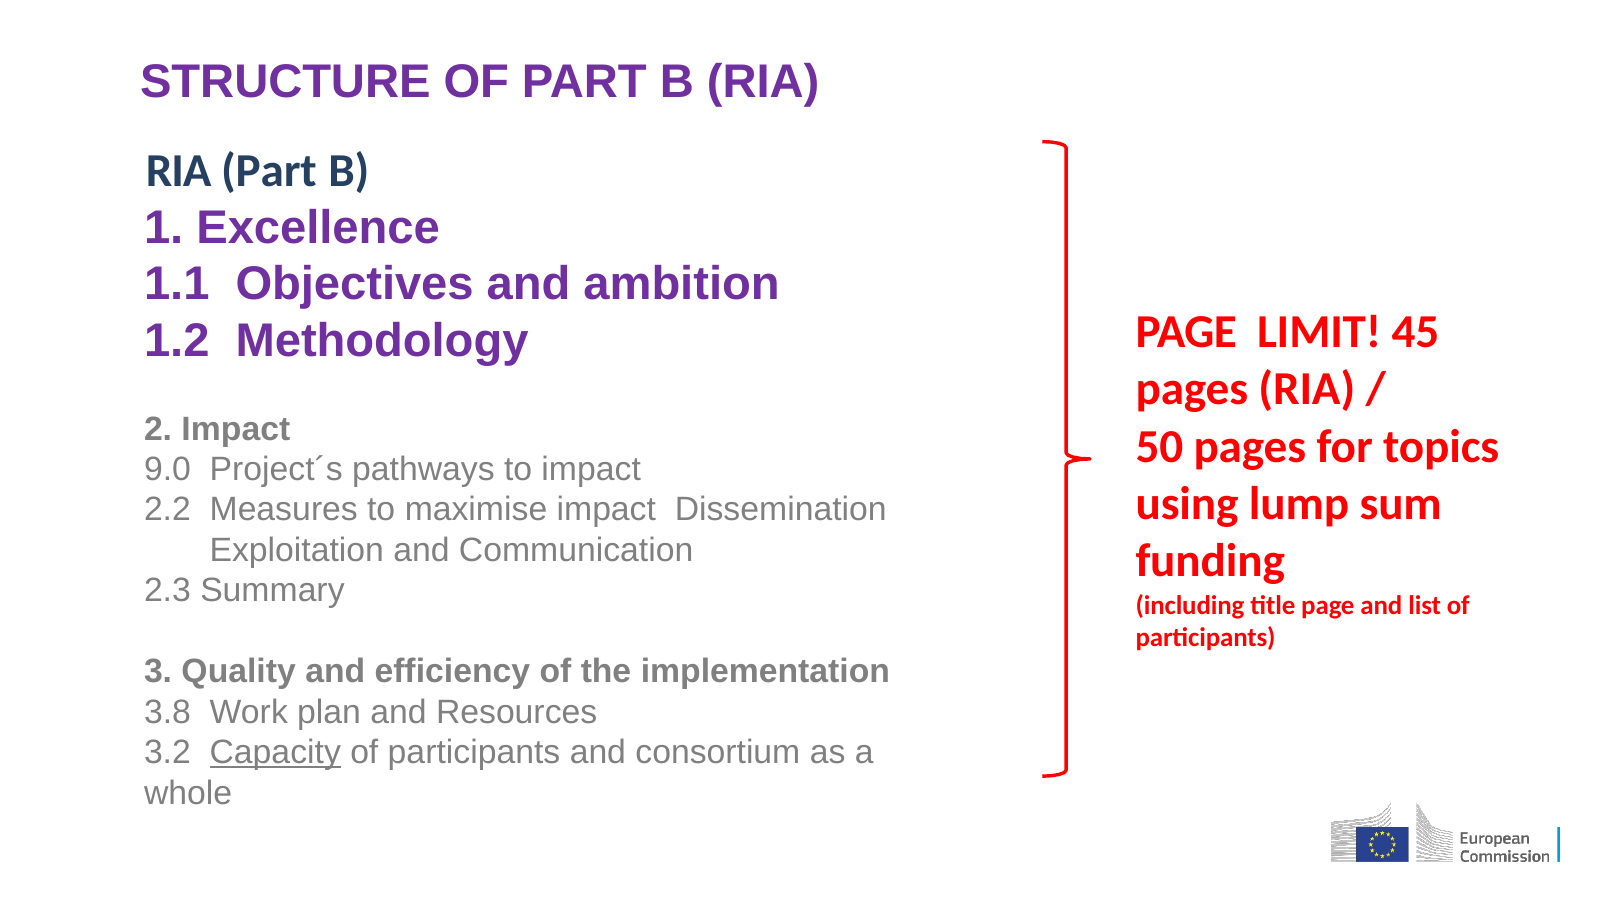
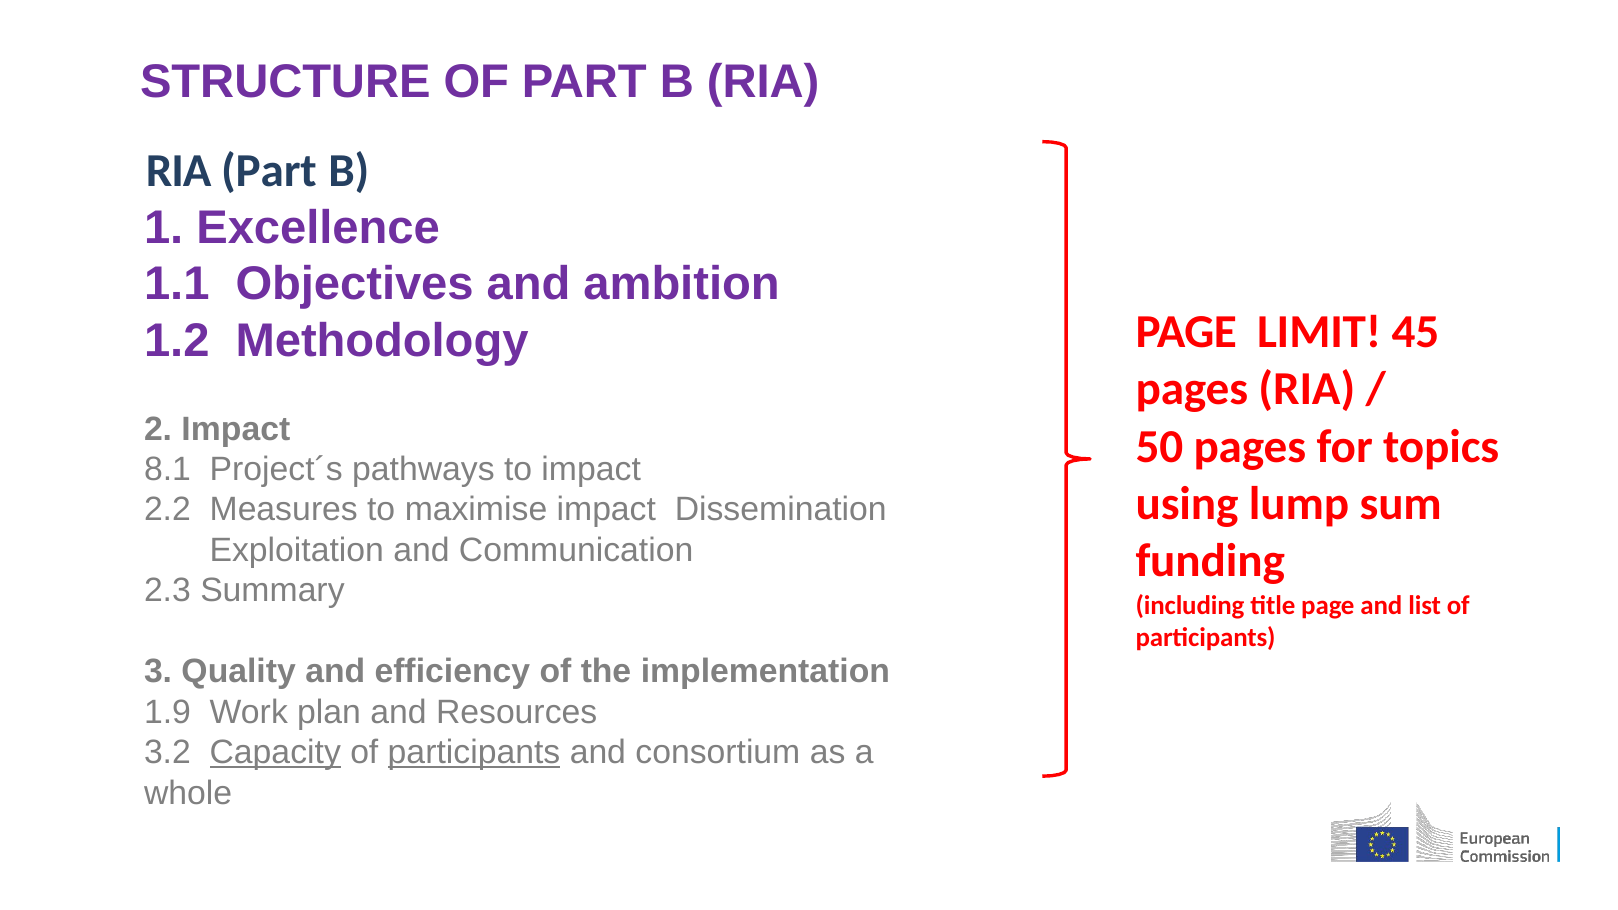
9.0: 9.0 -> 8.1
3.8: 3.8 -> 1.9
participants at (474, 753) underline: none -> present
